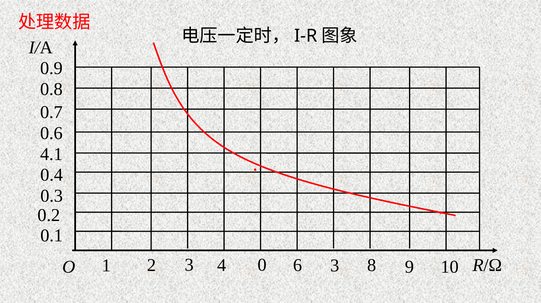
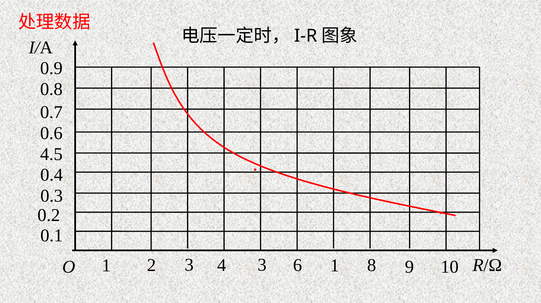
4.1: 4.1 -> 4.5
1 3: 3 -> 1
O 0: 0 -> 3
